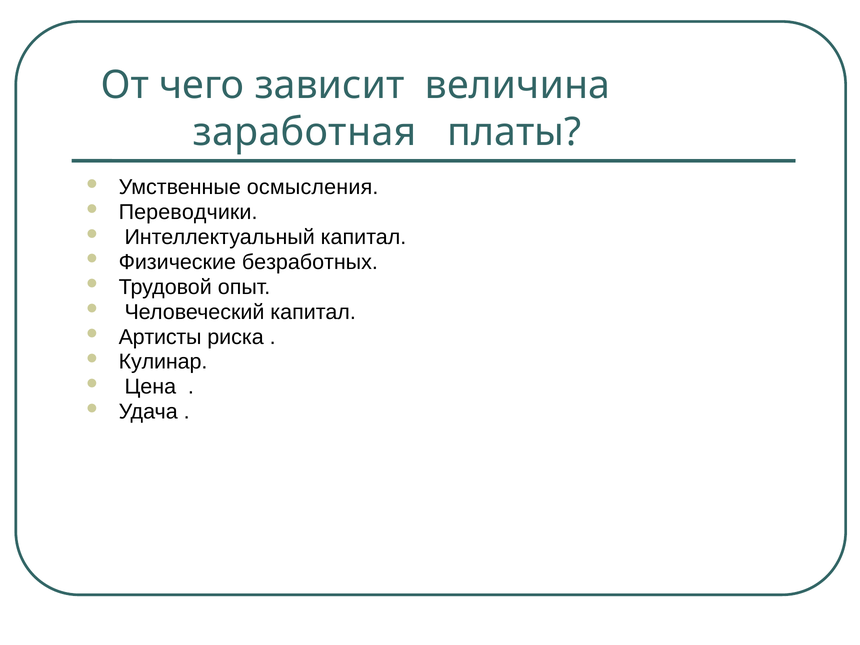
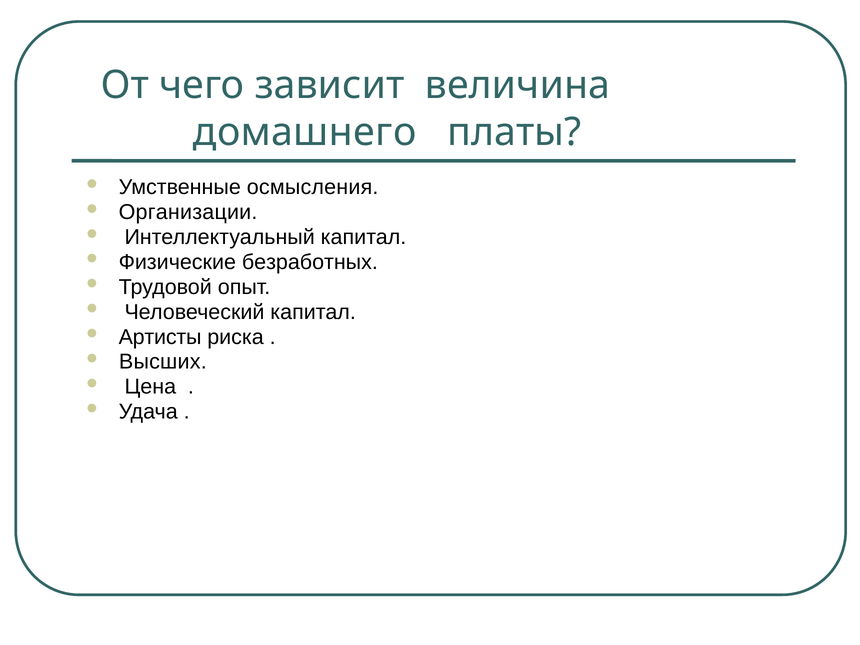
заработная: заработная -> домашнего
Переводчики: Переводчики -> Организации
Кулинар: Кулинар -> Высших
